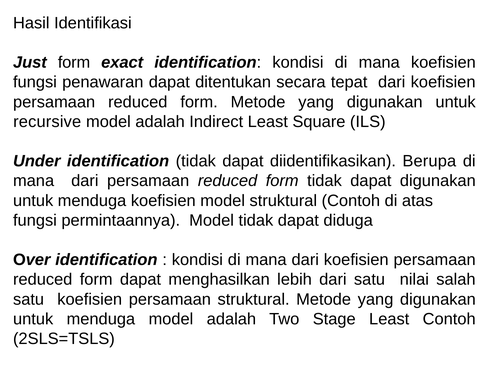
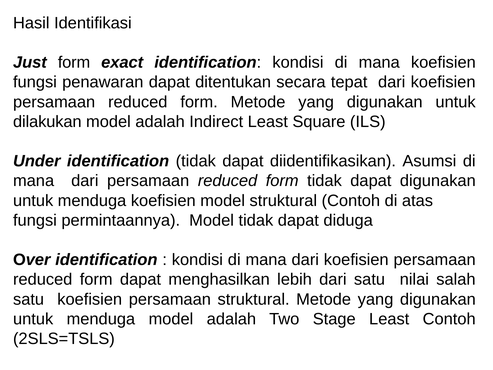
recursive: recursive -> dilakukan
Berupa: Berupa -> Asumsi
